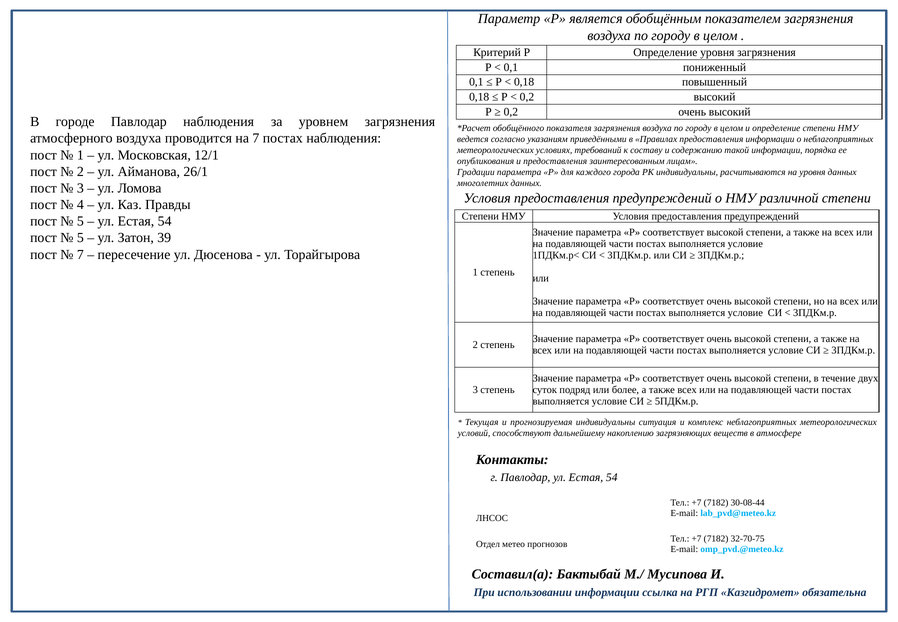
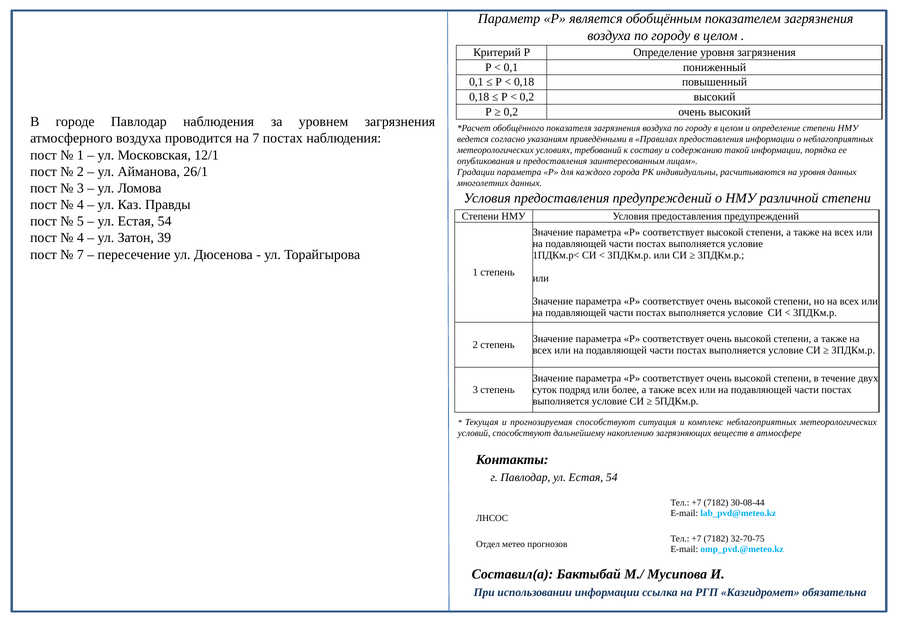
5 at (80, 238): 5 -> 4
прогнозируемая индивидуальны: индивидуальны -> способствуют
